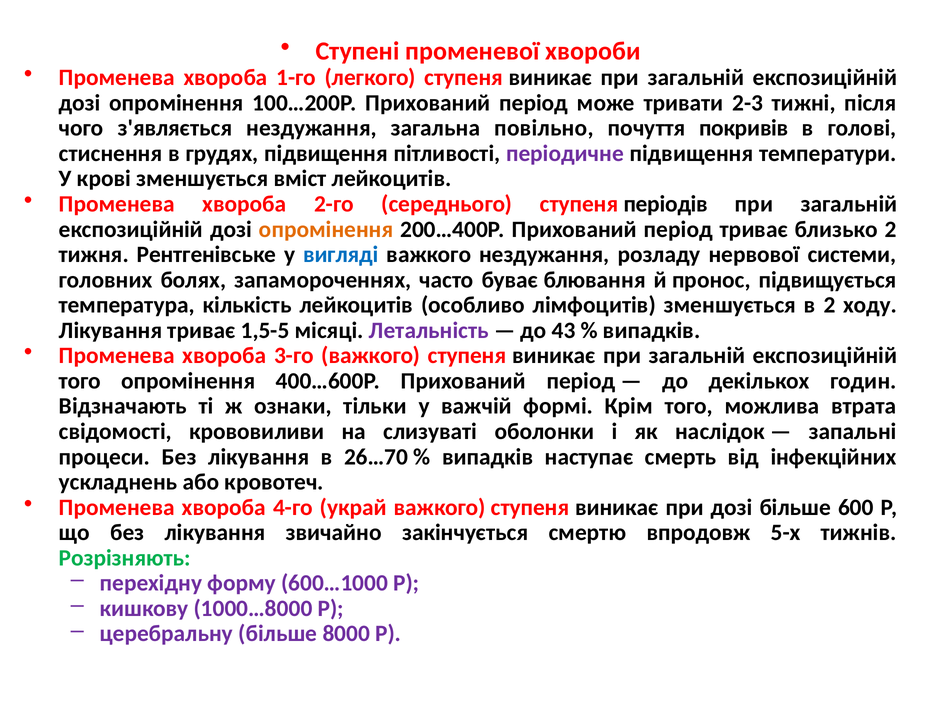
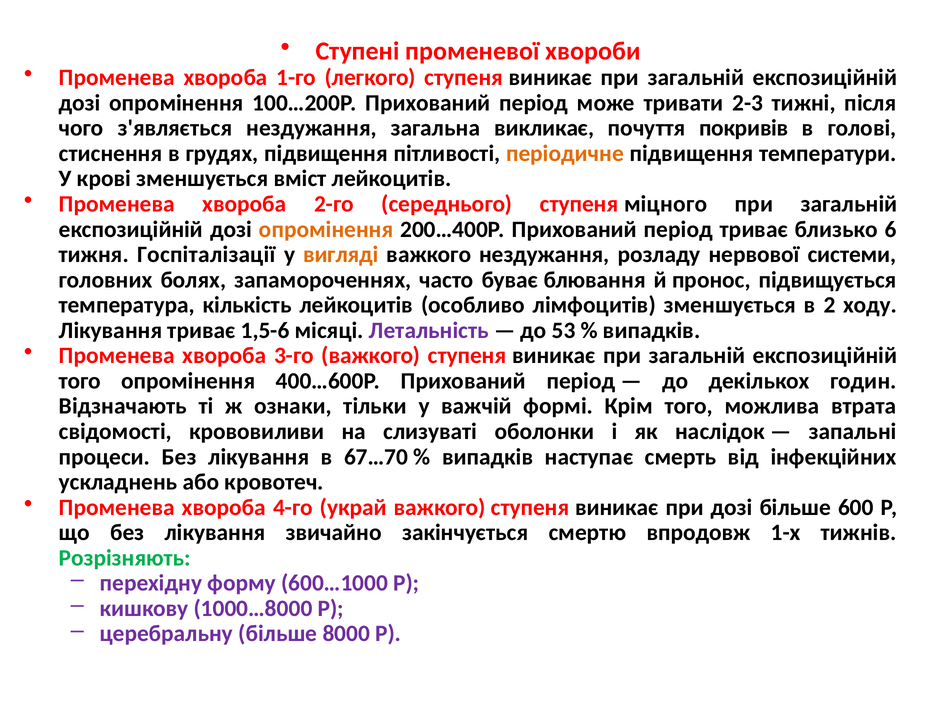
повільно: повільно -> викликає
періодичне colour: purple -> orange
періодів: періодів -> міцного
близько 2: 2 -> 6
Рентгенівське: Рентгенівське -> Госпіталізації
вигляді colour: blue -> orange
1,5-5: 1,5-5 -> 1,5-6
43: 43 -> 53
26…70: 26…70 -> 67…70
5-х: 5-х -> 1-х
